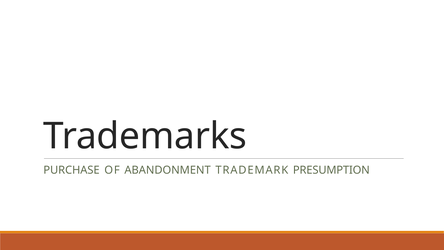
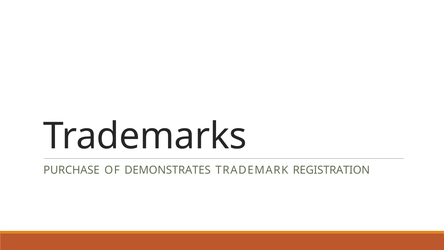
ABANDONMENT: ABANDONMENT -> DEMONSTRATES
PRESUMPTION: PRESUMPTION -> REGISTRATION
